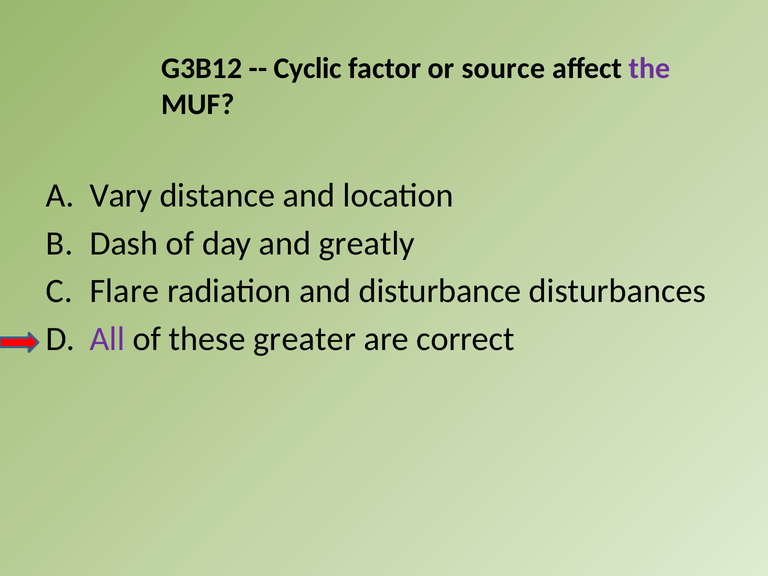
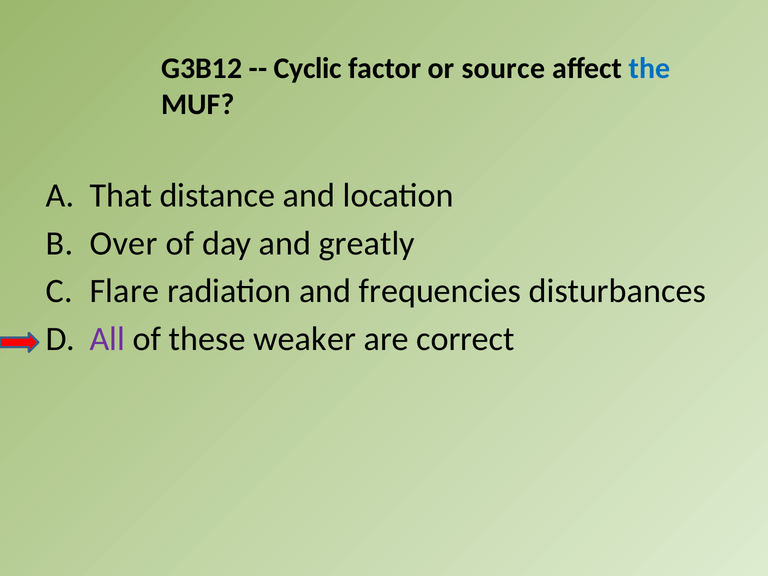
the colour: purple -> blue
Vary: Vary -> That
Dash: Dash -> Over
disturbance: disturbance -> frequencies
greater: greater -> weaker
